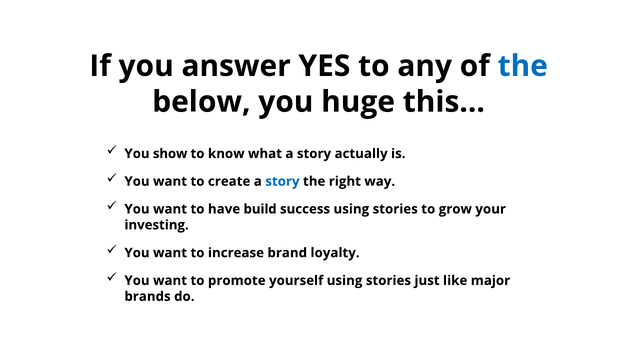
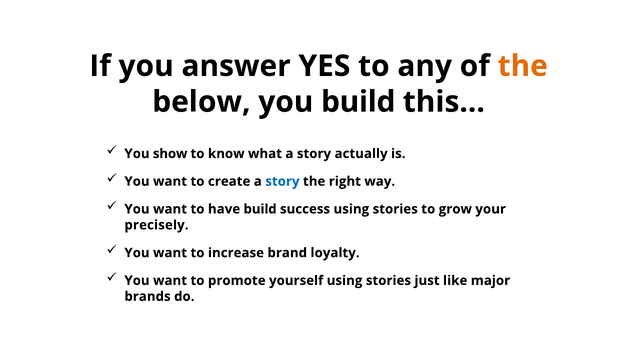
the at (523, 66) colour: blue -> orange
you huge: huge -> build
investing: investing -> precisely
